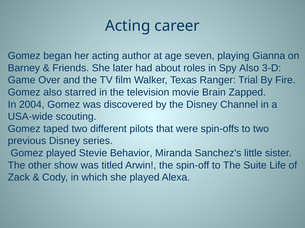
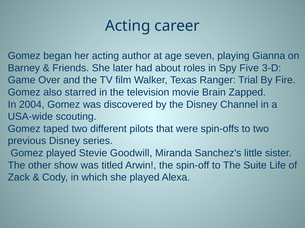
Spy Also: Also -> Five
Behavior: Behavior -> Goodwill
